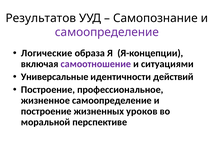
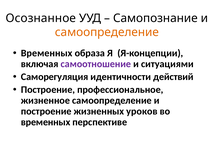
Результатов: Результатов -> Осознанное
самоопределение at (107, 32) colour: purple -> orange
Логические at (47, 53): Логические -> Временных
Универсальные: Универсальные -> Саморегуляция
моральной at (46, 122): моральной -> временных
